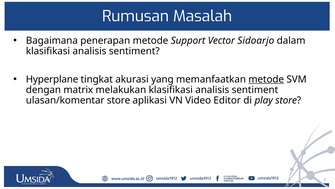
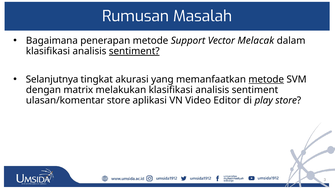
Sidoarjo: Sidoarjo -> Melacak
sentiment at (134, 51) underline: none -> present
Hyperplane: Hyperplane -> Selanjutnya
